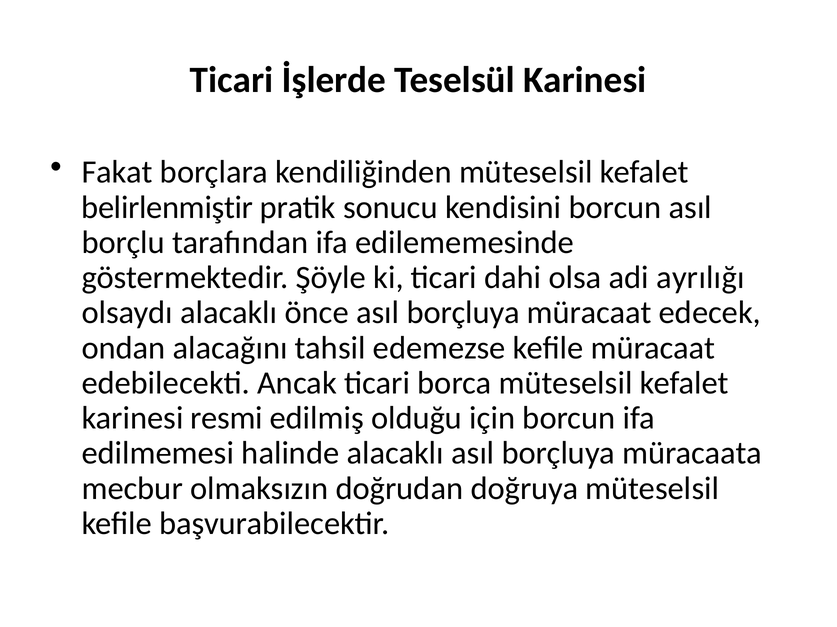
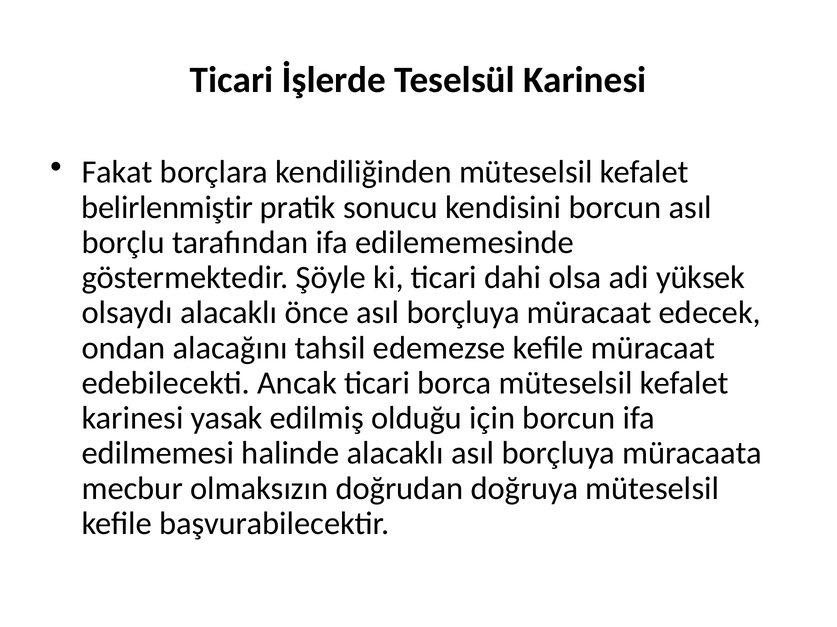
ayrılığı: ayrılığı -> yüksek
resmi: resmi -> yasak
